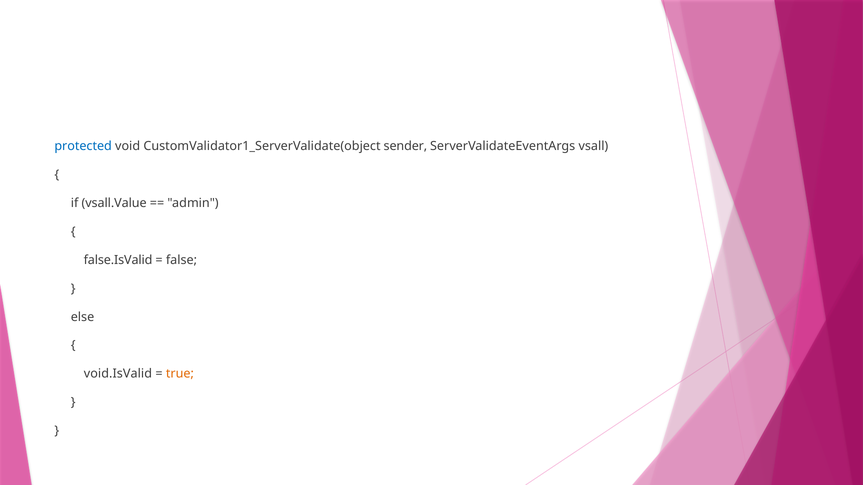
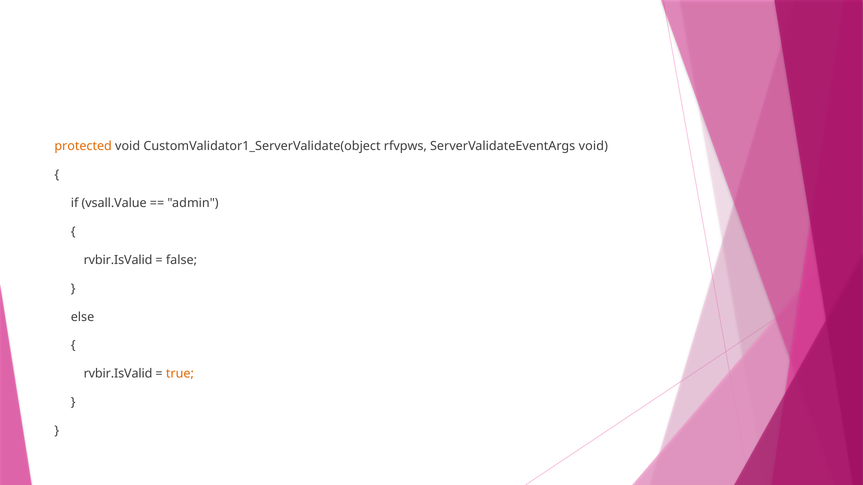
protected colour: blue -> orange
sender: sender -> rfvpws
ServerValidateEventArgs vsall: vsall -> void
false.IsValid at (118, 260): false.IsValid -> rvbir.IsValid
void.IsValid at (118, 374): void.IsValid -> rvbir.IsValid
